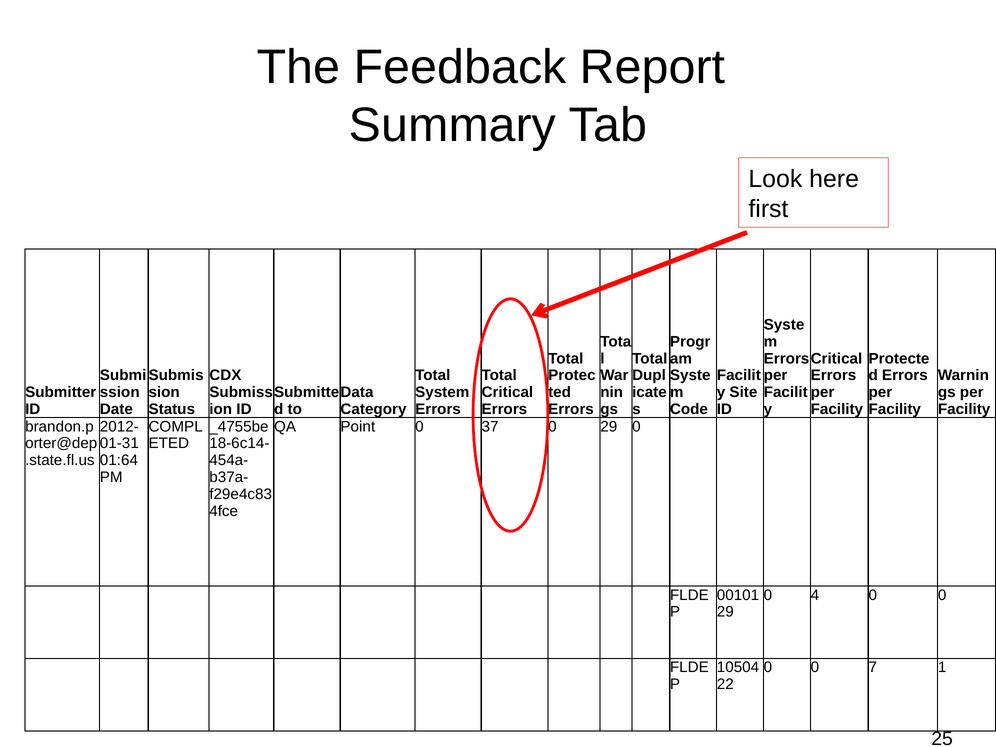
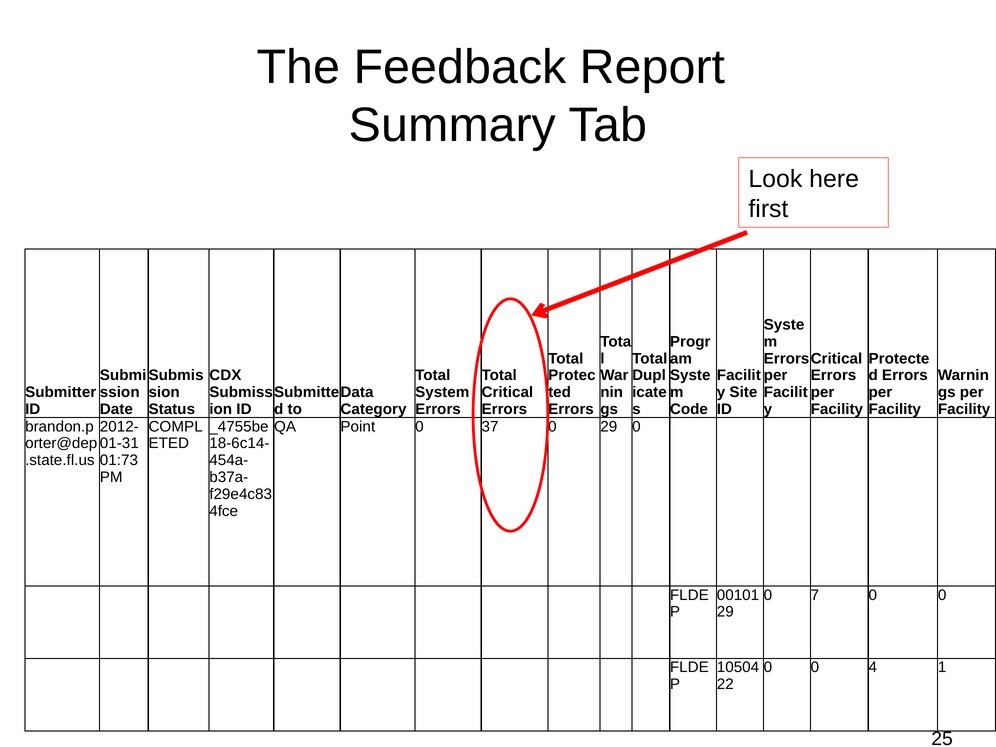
01:64: 01:64 -> 01:73
4: 4 -> 7
7: 7 -> 4
